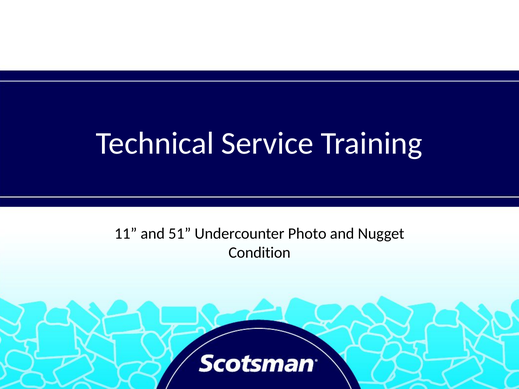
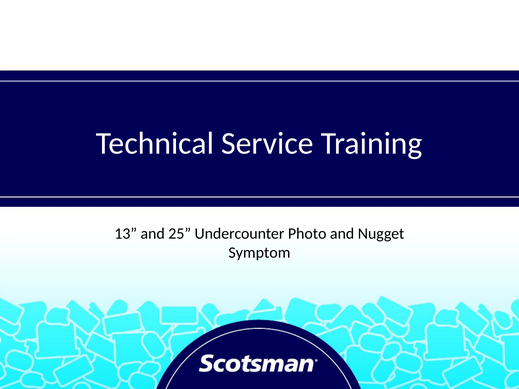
11: 11 -> 13
51: 51 -> 25
Condition: Condition -> Symptom
